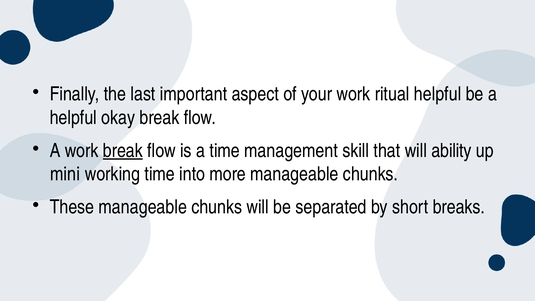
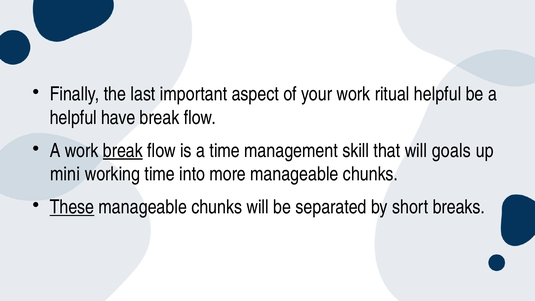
okay: okay -> have
ability: ability -> goals
These underline: none -> present
